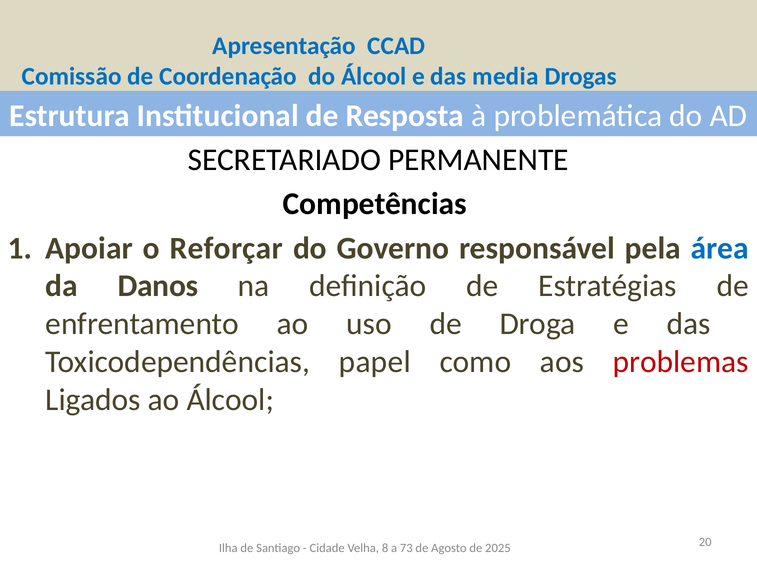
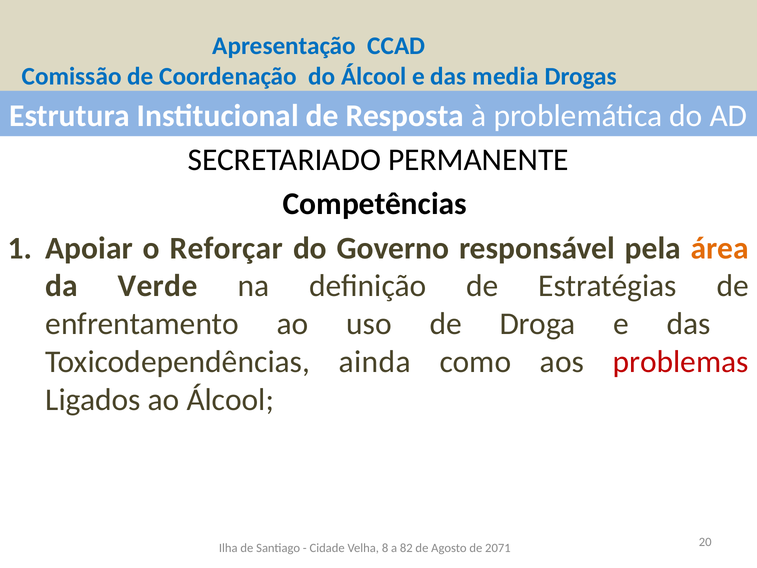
área colour: blue -> orange
Danos: Danos -> Verde
papel: papel -> ainda
73: 73 -> 82
2025: 2025 -> 2071
